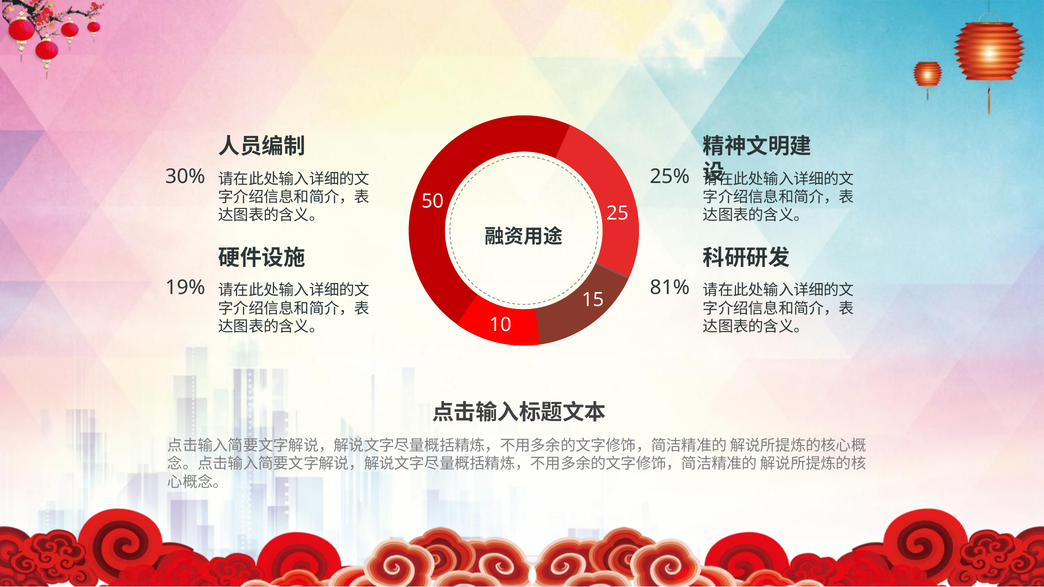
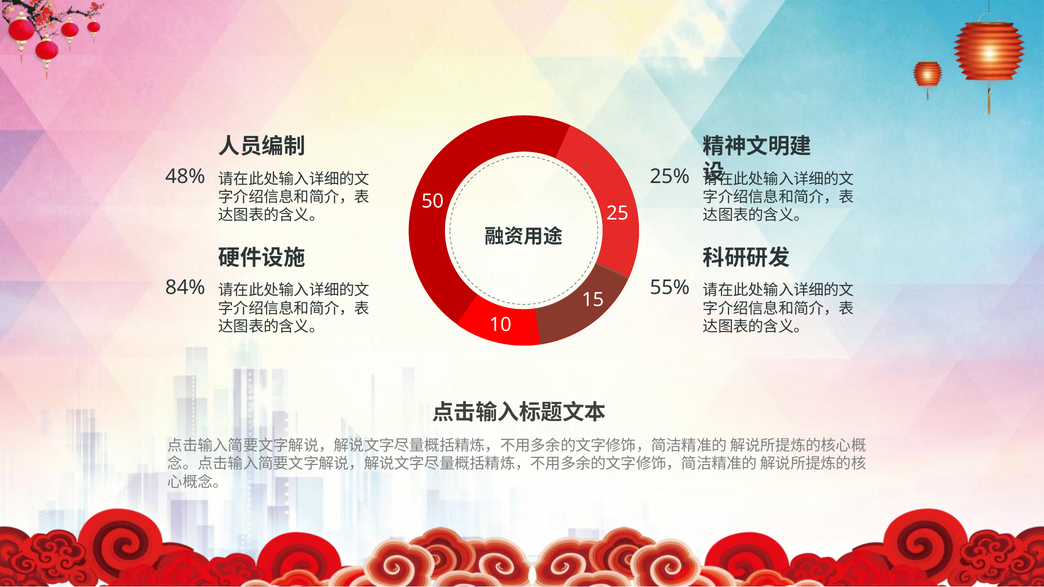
30%: 30% -> 48%
19%: 19% -> 84%
81%: 81% -> 55%
